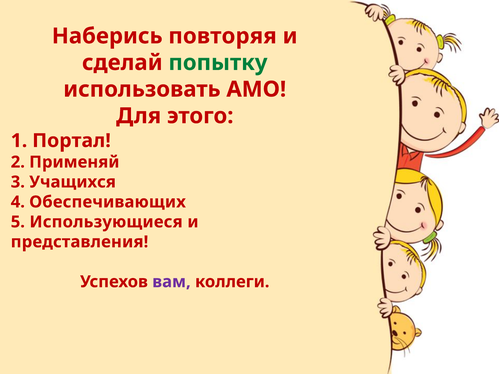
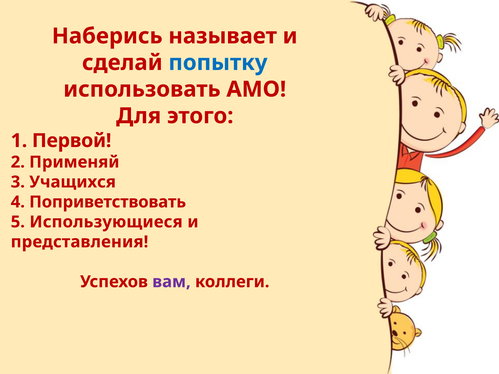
повторяя: повторяя -> называет
попытку colour: green -> blue
Портал: Портал -> Первой
Обеспечивающих: Обеспечивающих -> Поприветствовать
